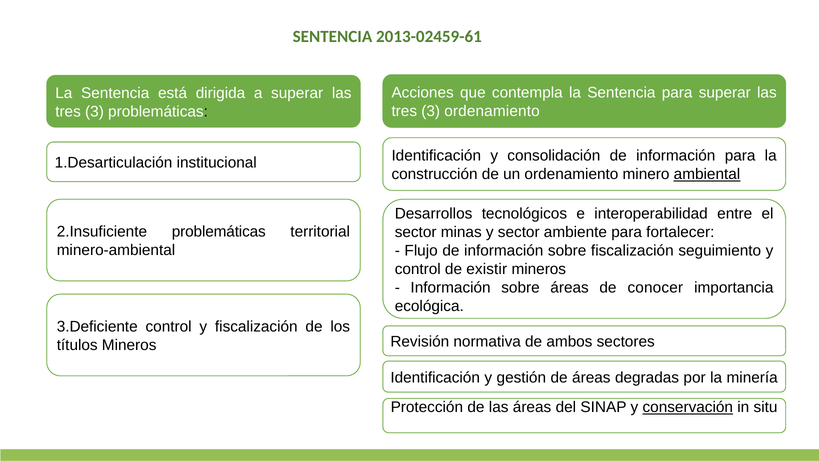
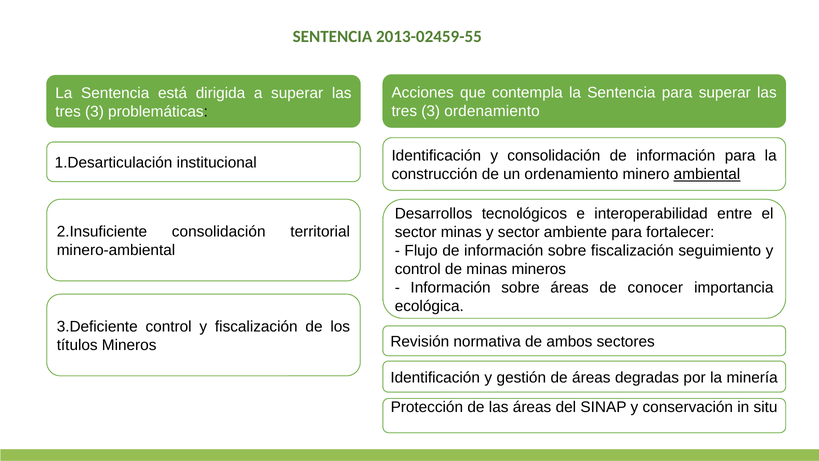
2013-02459-61: 2013-02459-61 -> 2013-02459-55
problemáticas at (219, 232): problemáticas -> consolidación
de existir: existir -> minas
conservación underline: present -> none
